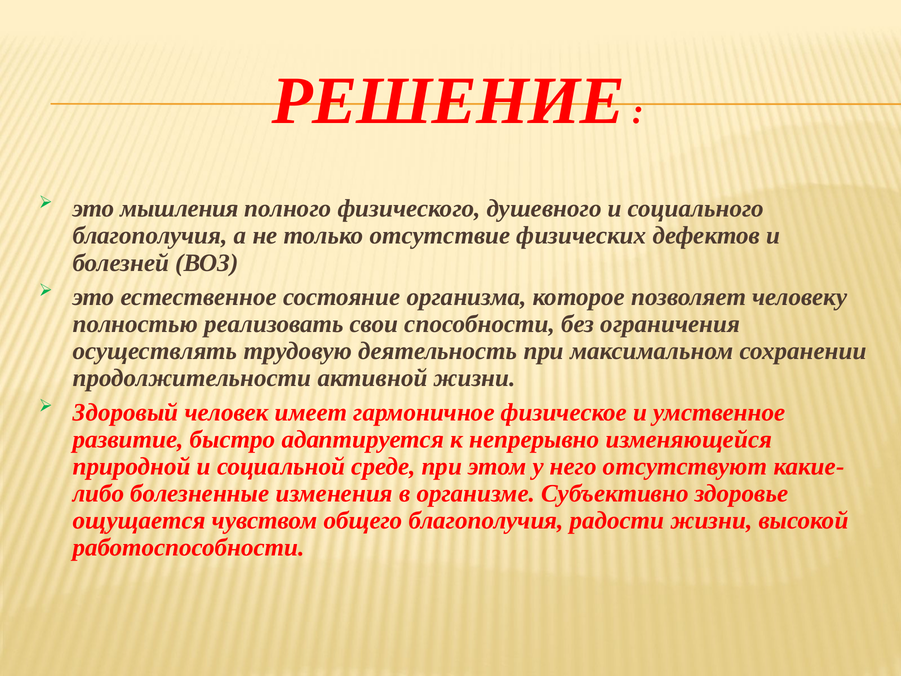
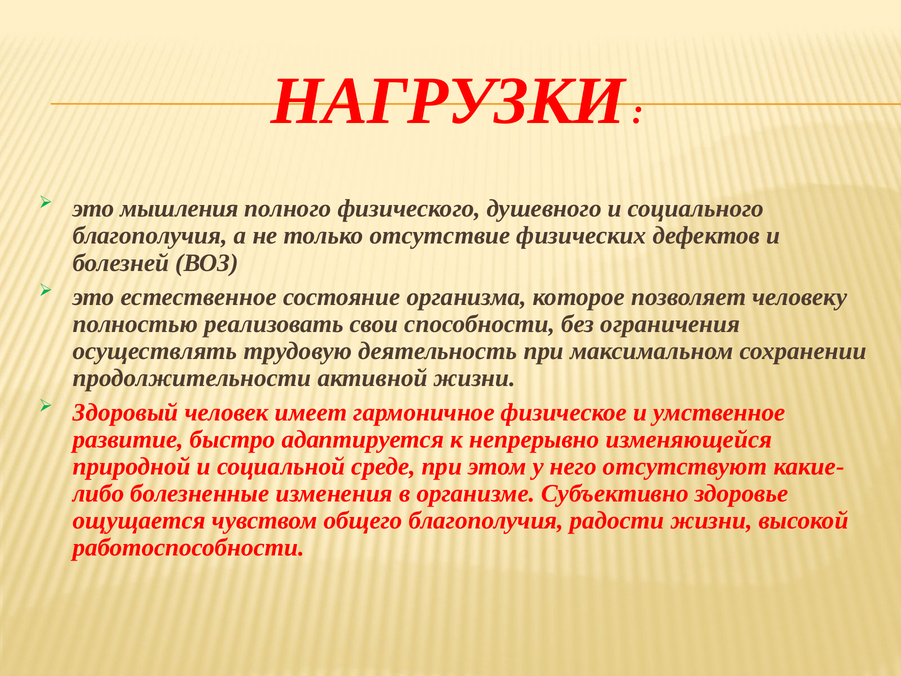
РЕШЕНИЕ: РЕШЕНИЕ -> НАГРУЗКИ
